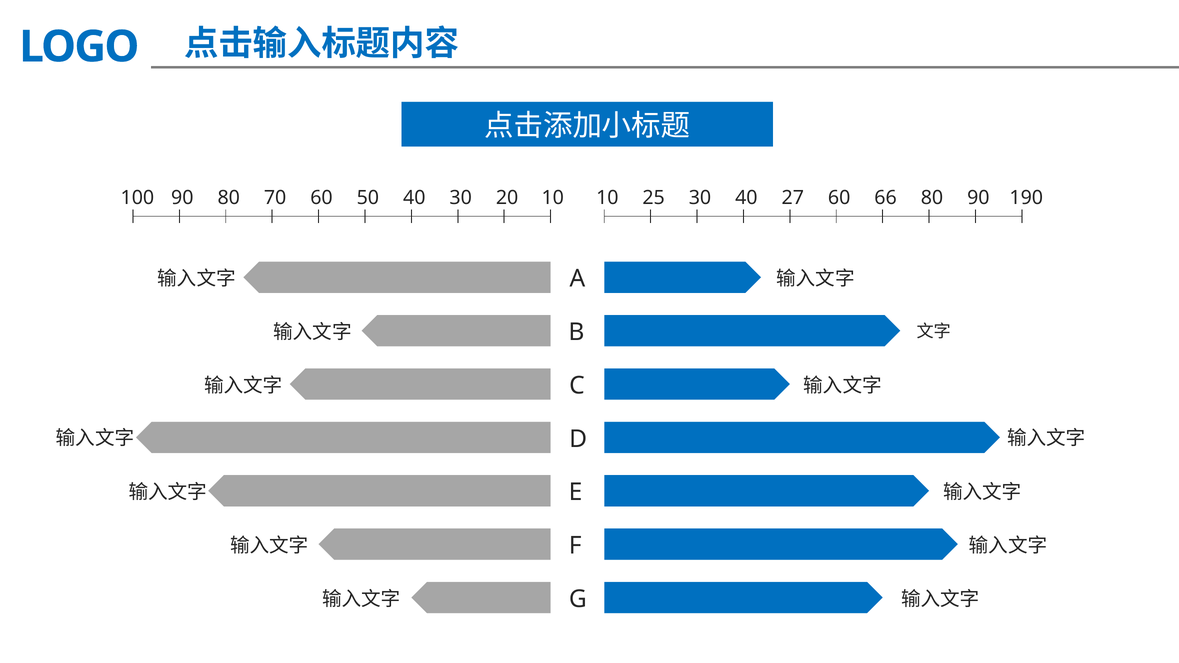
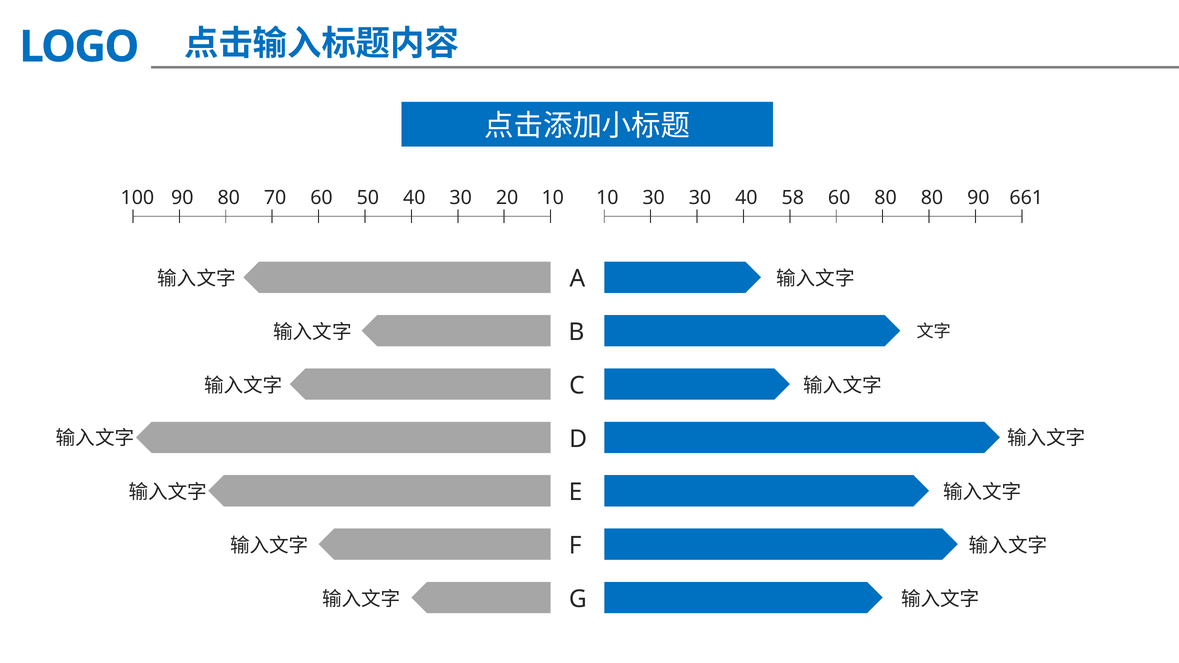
10 25: 25 -> 30
27: 27 -> 58
60 66: 66 -> 80
190: 190 -> 661
